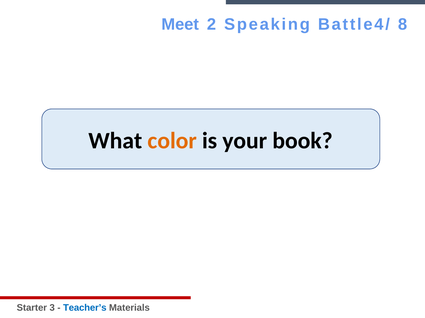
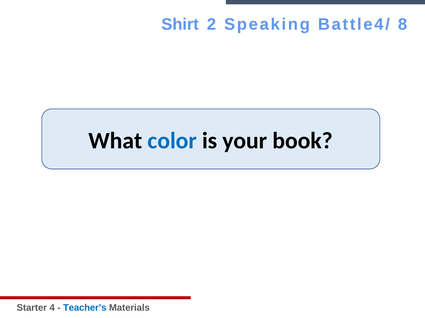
Meet: Meet -> Shirt
color colour: orange -> blue
3: 3 -> 4
